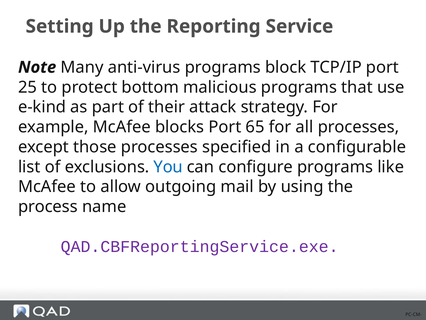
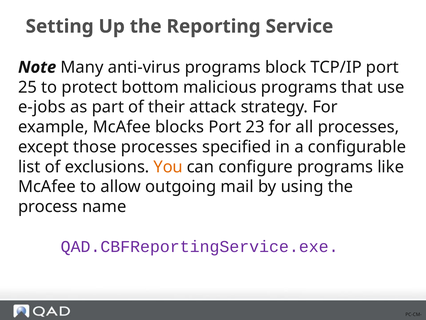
e-kind: e-kind -> e-jobs
65: 65 -> 23
You colour: blue -> orange
